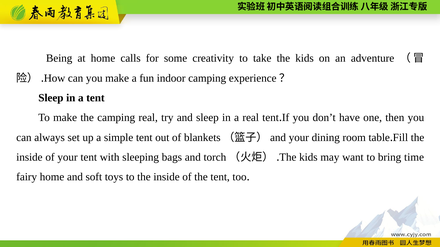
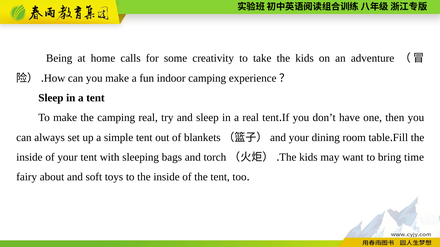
fairy home: home -> about
